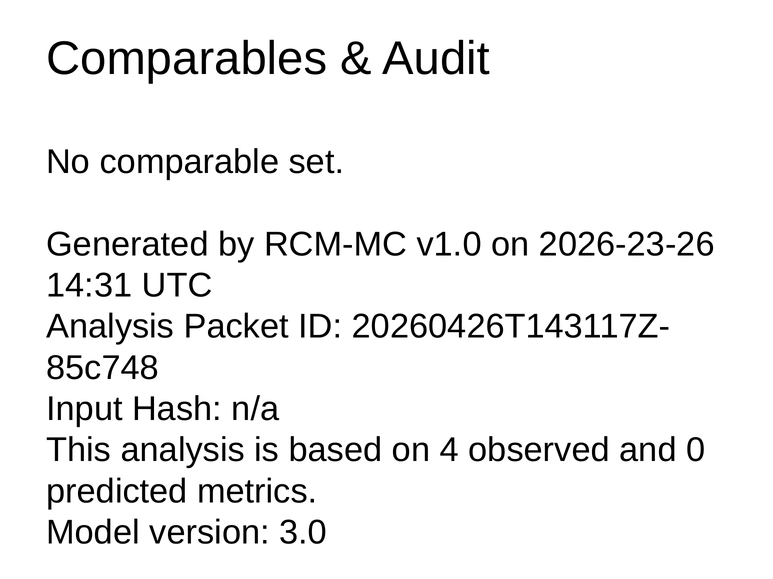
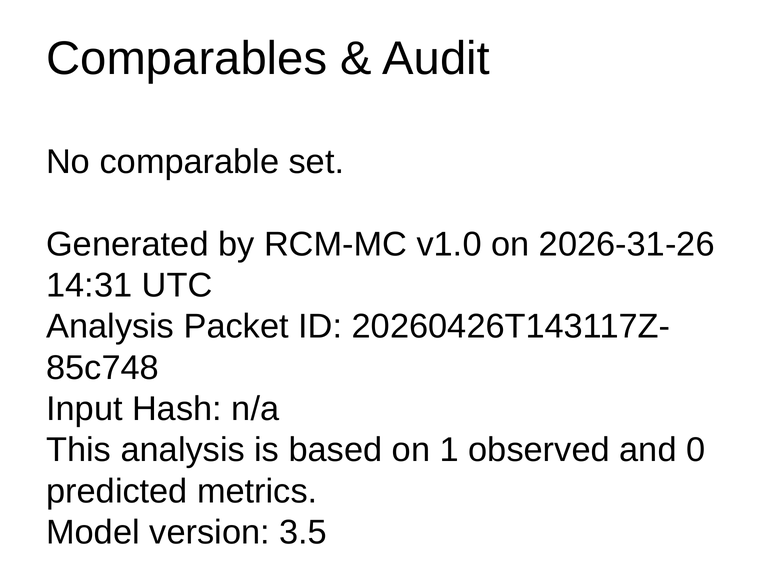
2026-23-26: 2026-23-26 -> 2026-31-26
4: 4 -> 1
3.0: 3.0 -> 3.5
